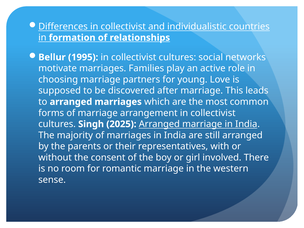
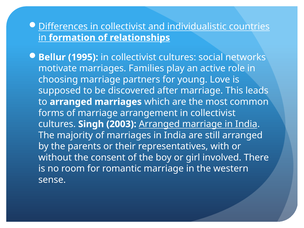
2025: 2025 -> 2003
